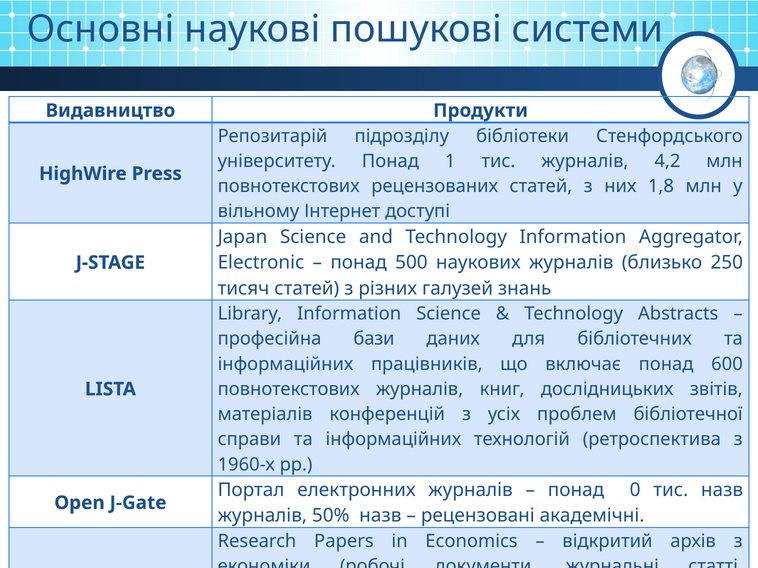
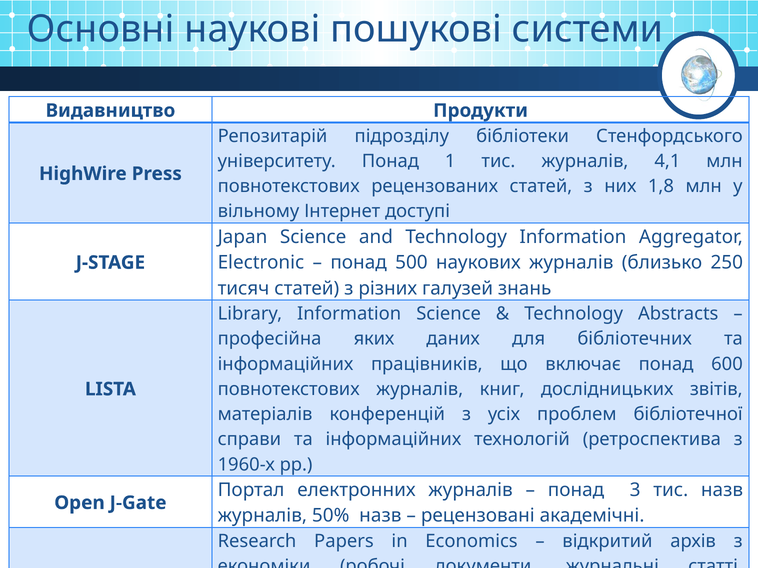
4,2: 4,2 -> 4,1
професійна бази: бази -> яких
0: 0 -> 3
